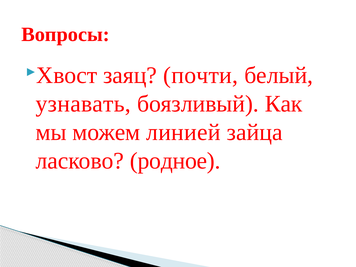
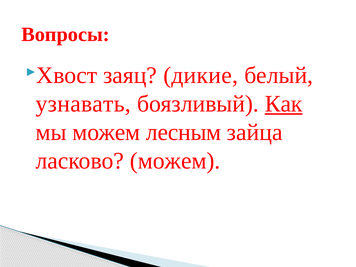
почти: почти -> дикие
Как underline: none -> present
линией: линией -> лесным
ласково родное: родное -> можем
